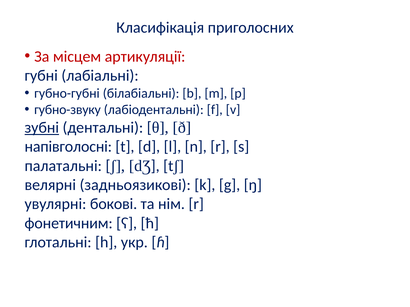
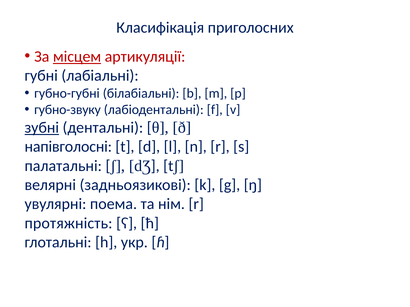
місцем underline: none -> present
бокові: бокові -> поема
фонетичним: фонетичним -> протяжність
